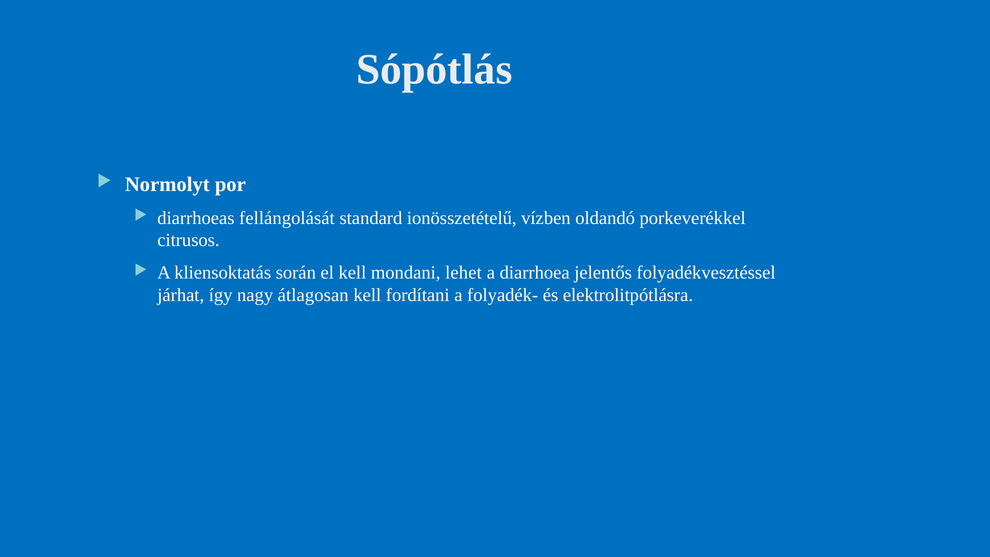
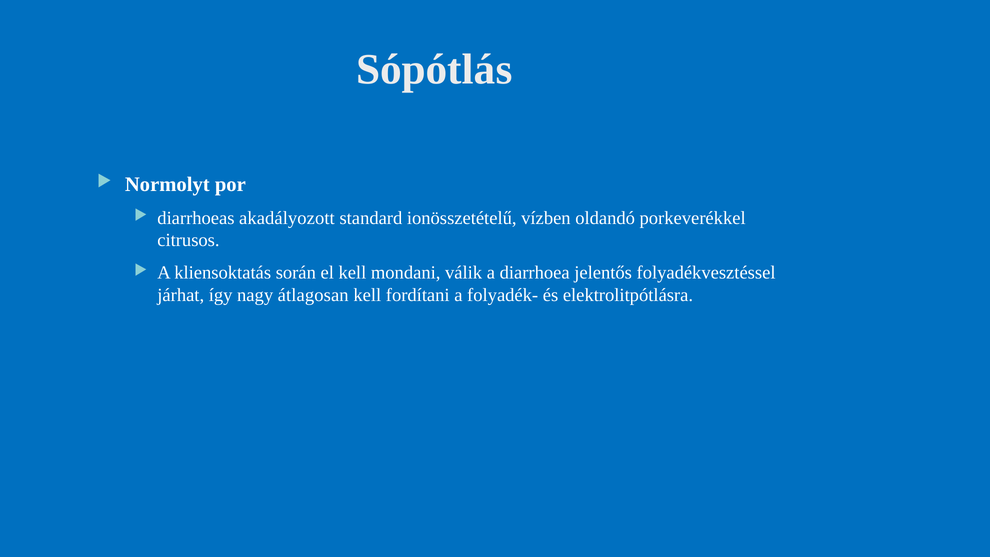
fellángolását: fellángolását -> akadályozott
lehet: lehet -> válik
